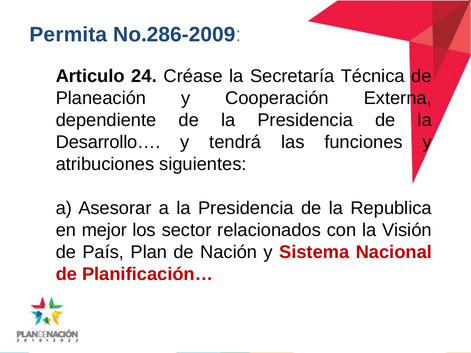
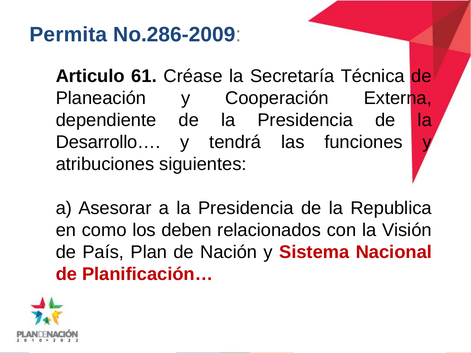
24: 24 -> 61
mejor: mejor -> como
sector: sector -> deben
